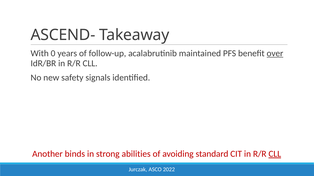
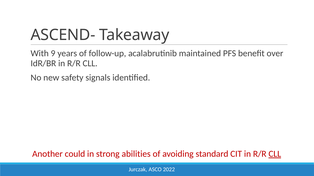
0: 0 -> 9
over underline: present -> none
binds: binds -> could
